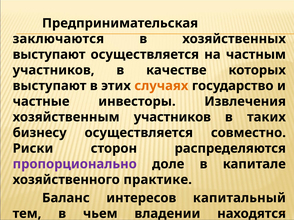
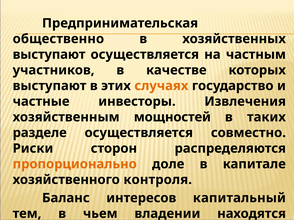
заключаются: заключаются -> общественно
хозяйственным участников: участников -> мощностей
бизнесу: бизнесу -> разделе
пропорционально colour: purple -> orange
практике: практике -> контроля
